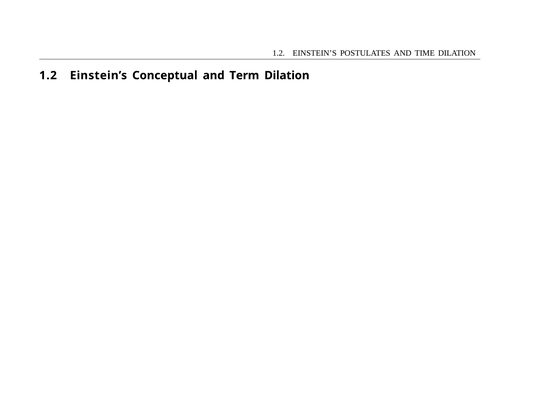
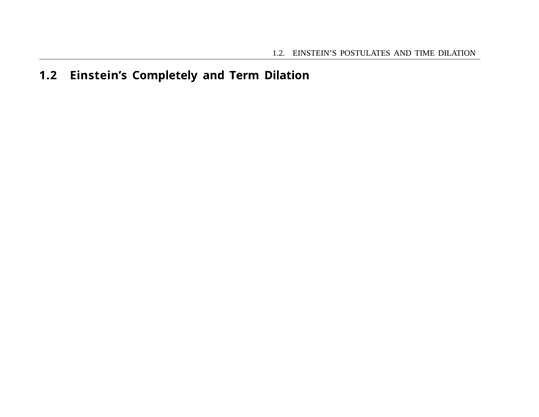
Conceptual: Conceptual -> Completely
